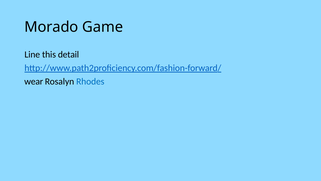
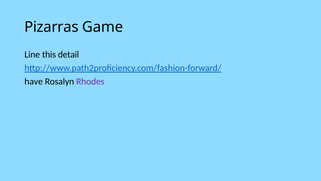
Morado: Morado -> Pizarras
wear: wear -> have
Rhodes colour: blue -> purple
